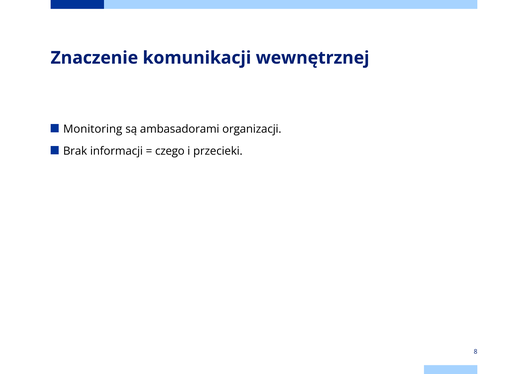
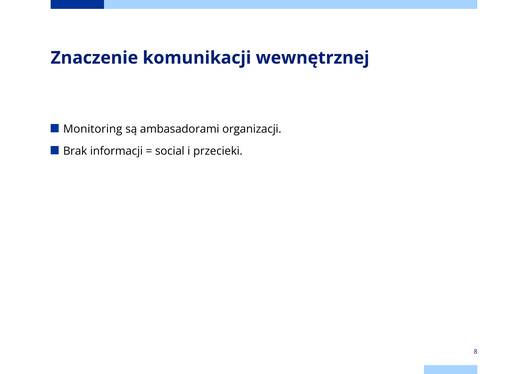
czego: czego -> social
